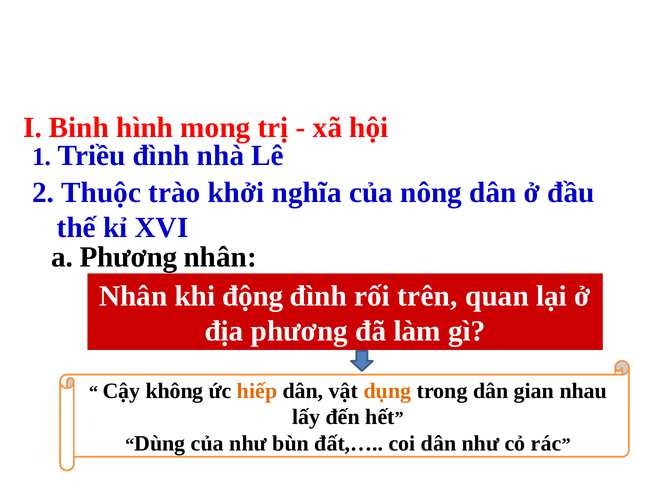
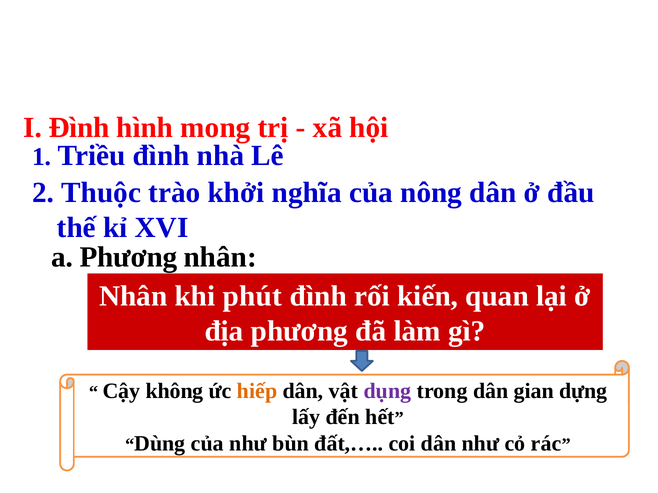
I Binh: Binh -> Đình
động: động -> phút
trên: trên -> kiến
dụng colour: orange -> purple
nhau: nhau -> dựng
